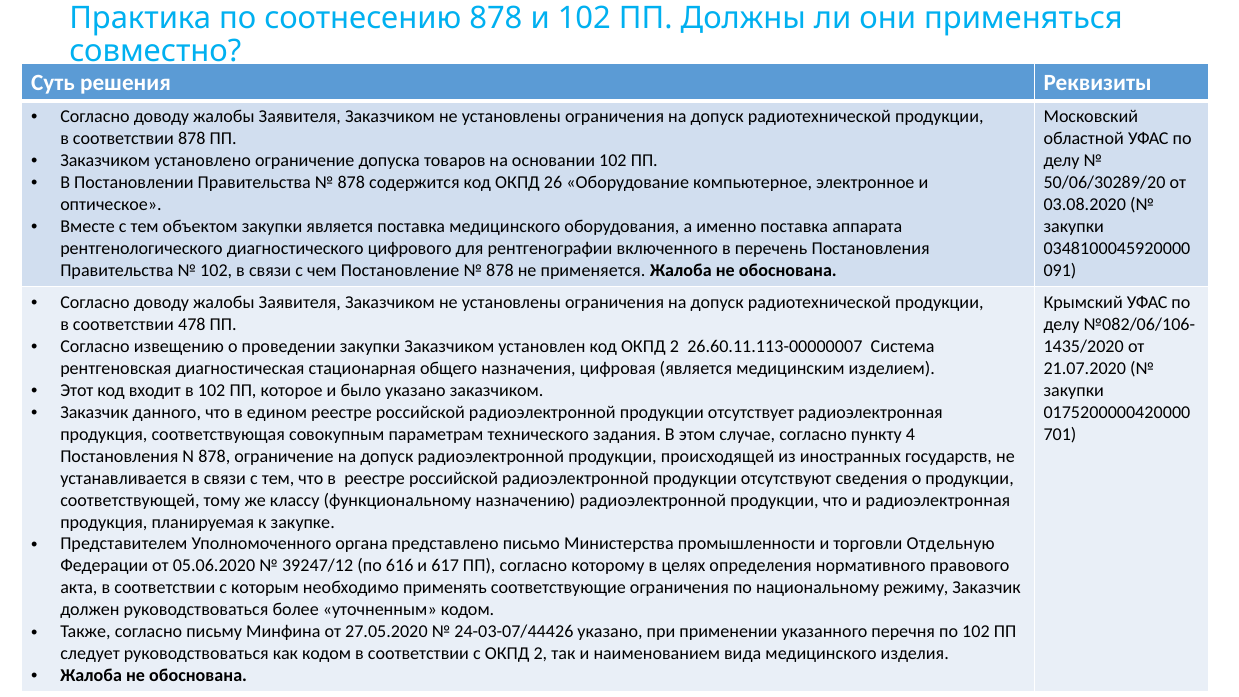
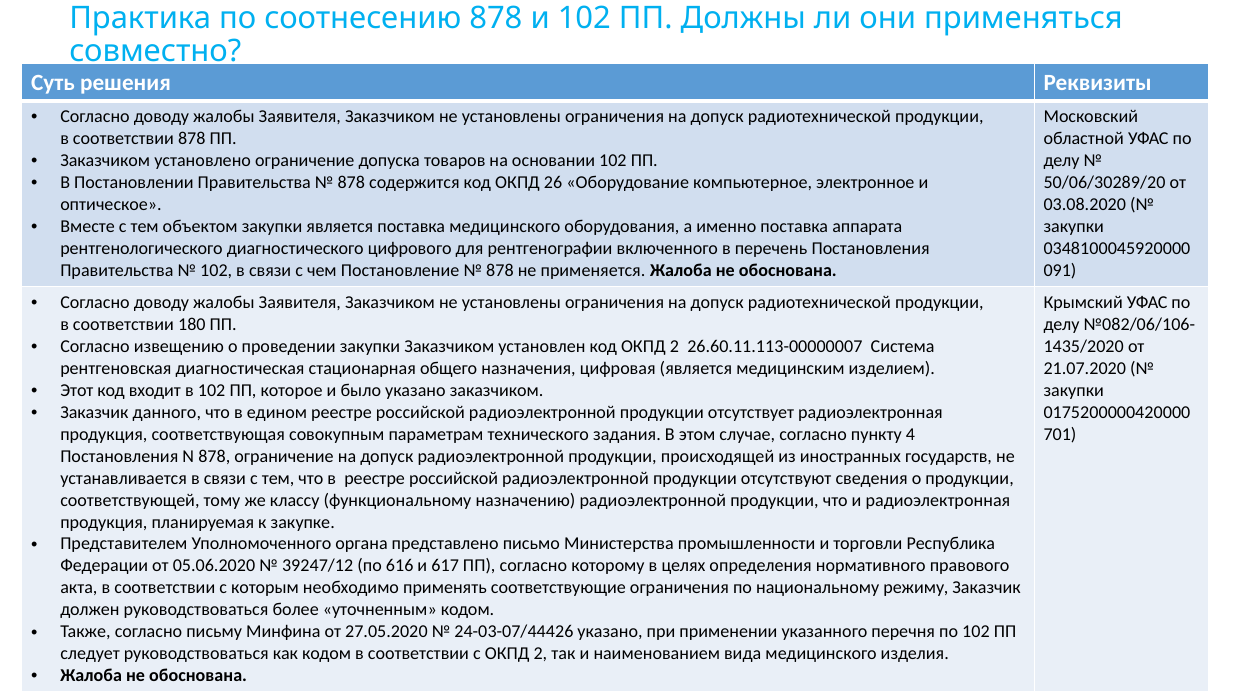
478: 478 -> 180
Отдельную: Отдельную -> Республика
